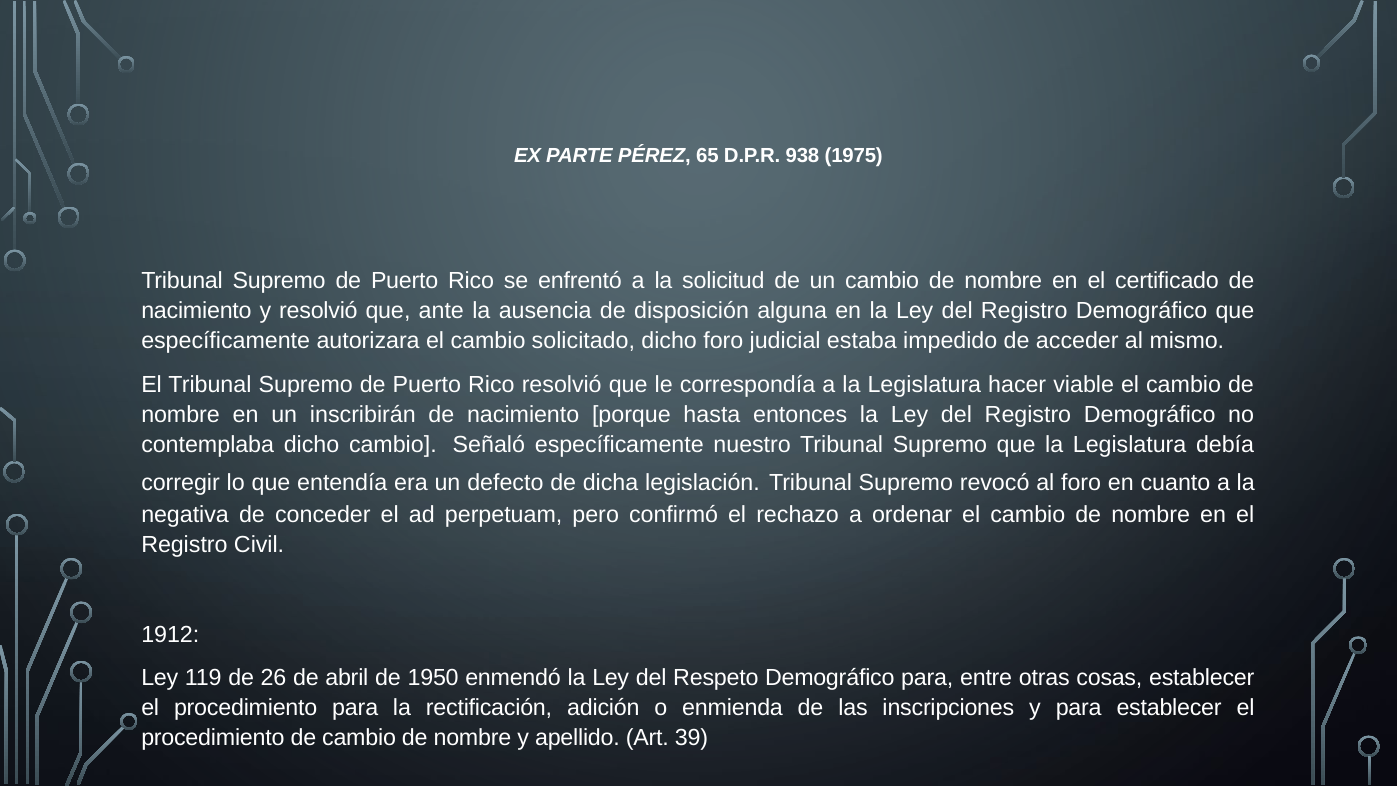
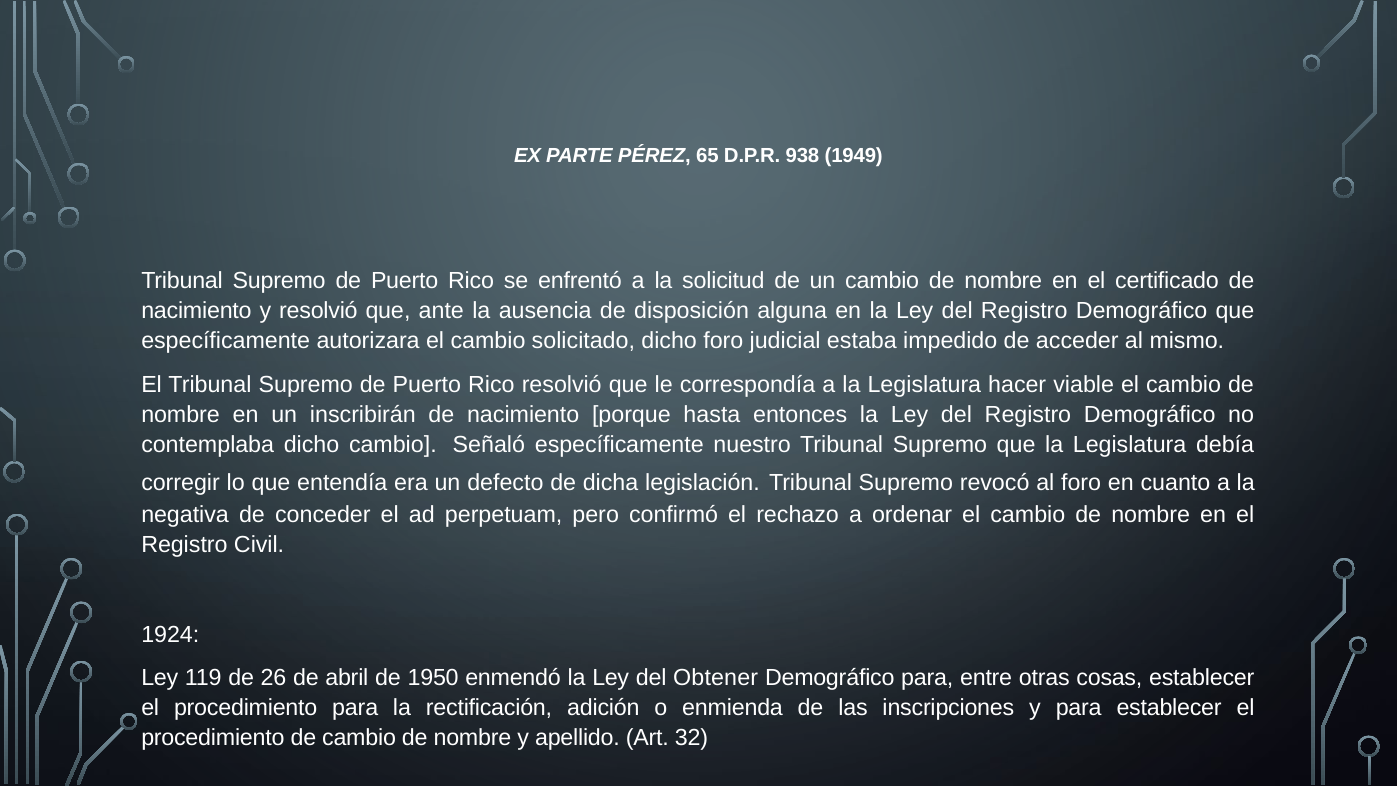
1975: 1975 -> 1949
1912: 1912 -> 1924
Respeto: Respeto -> Obtener
39: 39 -> 32
